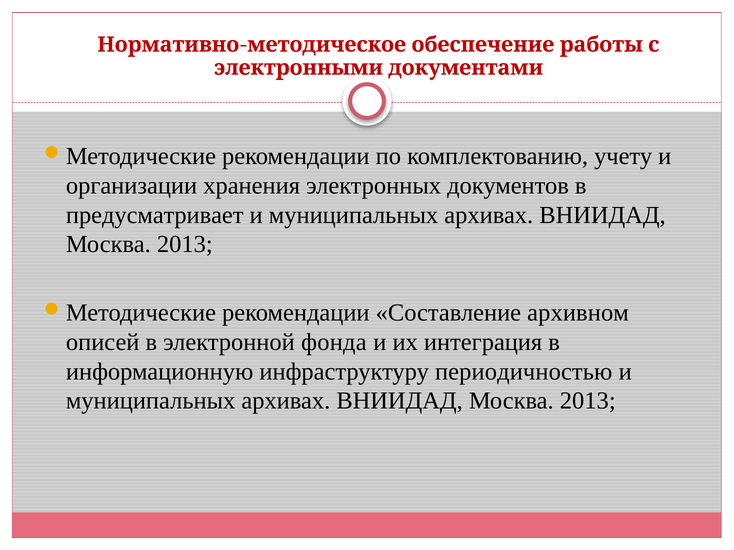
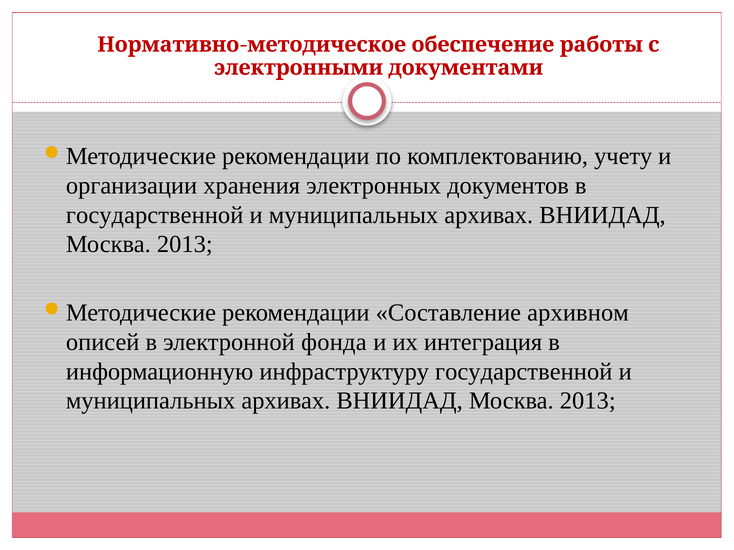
предусматривает at (155, 215): предусматривает -> государственной
инфраструктуру периодичностью: периодичностью -> государственной
